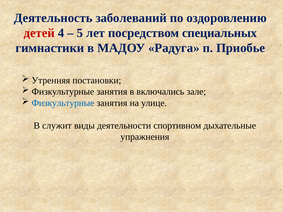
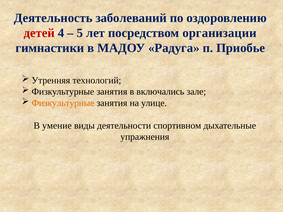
специальных: специальных -> организации
постановки: постановки -> технологий
Физкультурные at (63, 103) colour: blue -> orange
служит: служит -> умение
